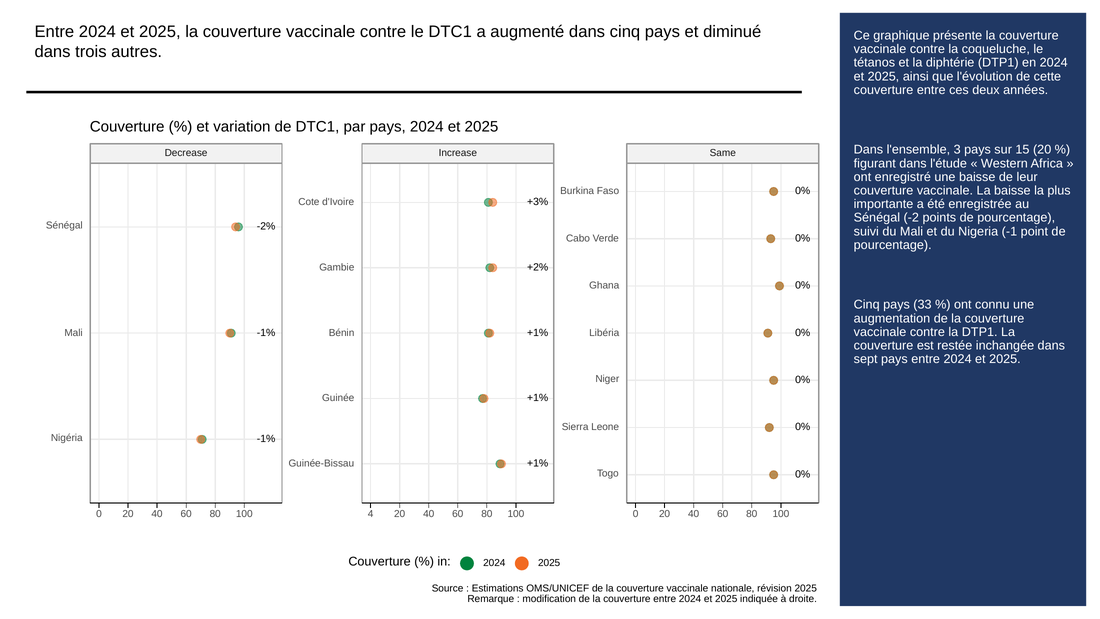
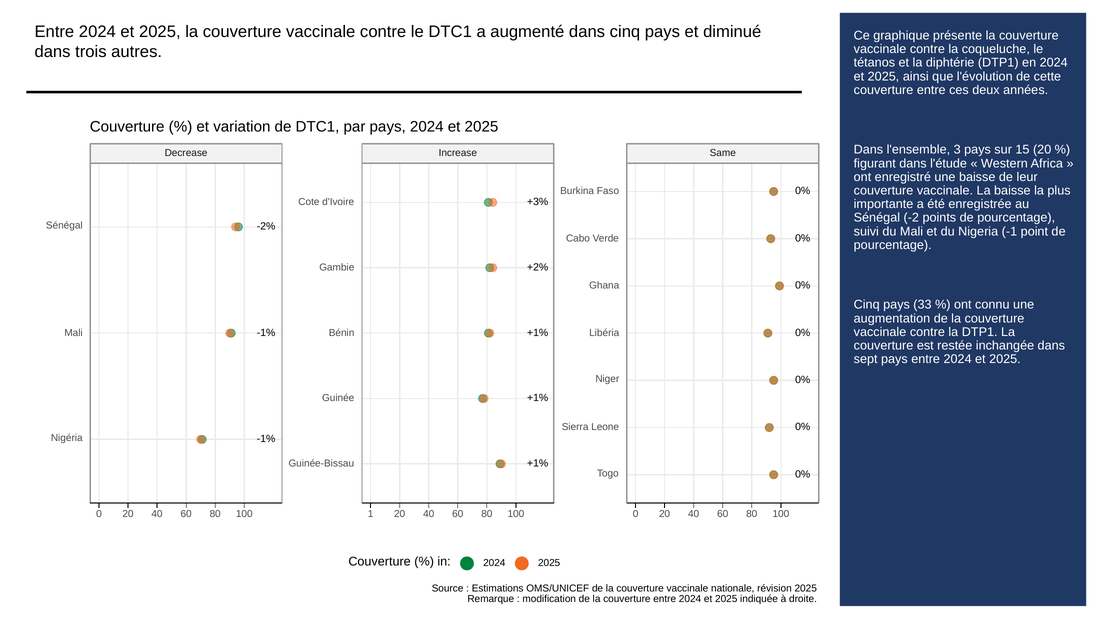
4: 4 -> 1
